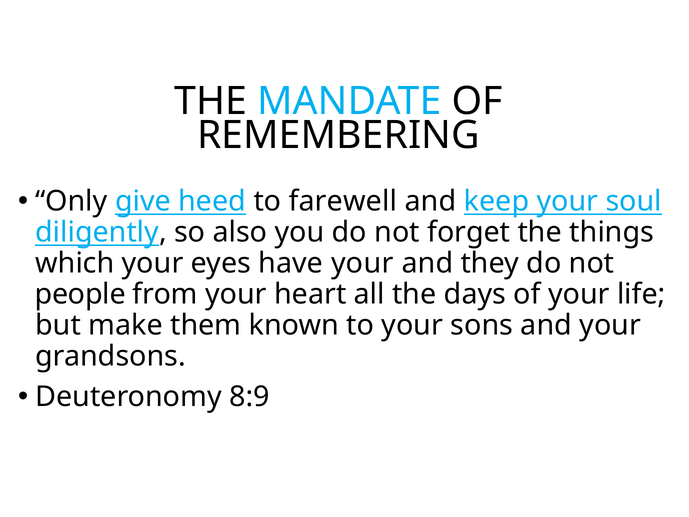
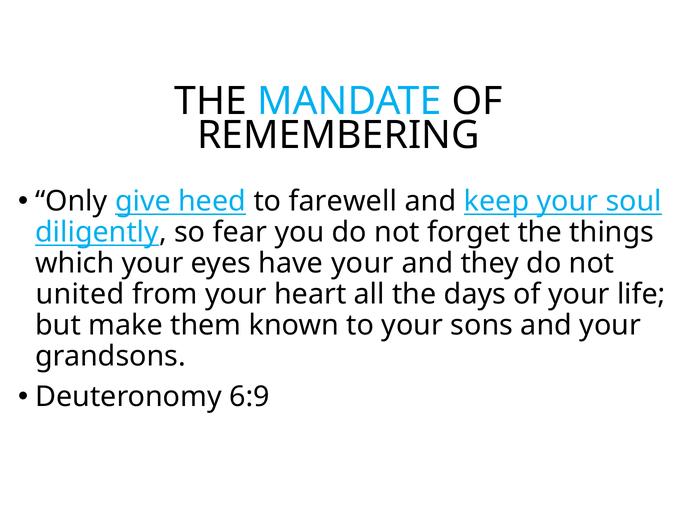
also: also -> fear
people: people -> united
8:9: 8:9 -> 6:9
